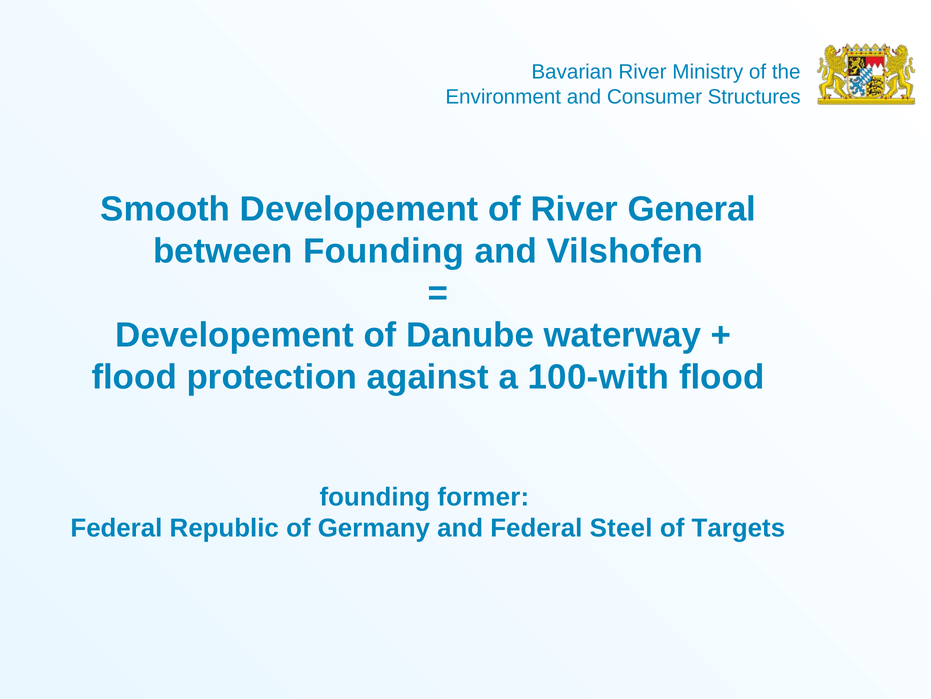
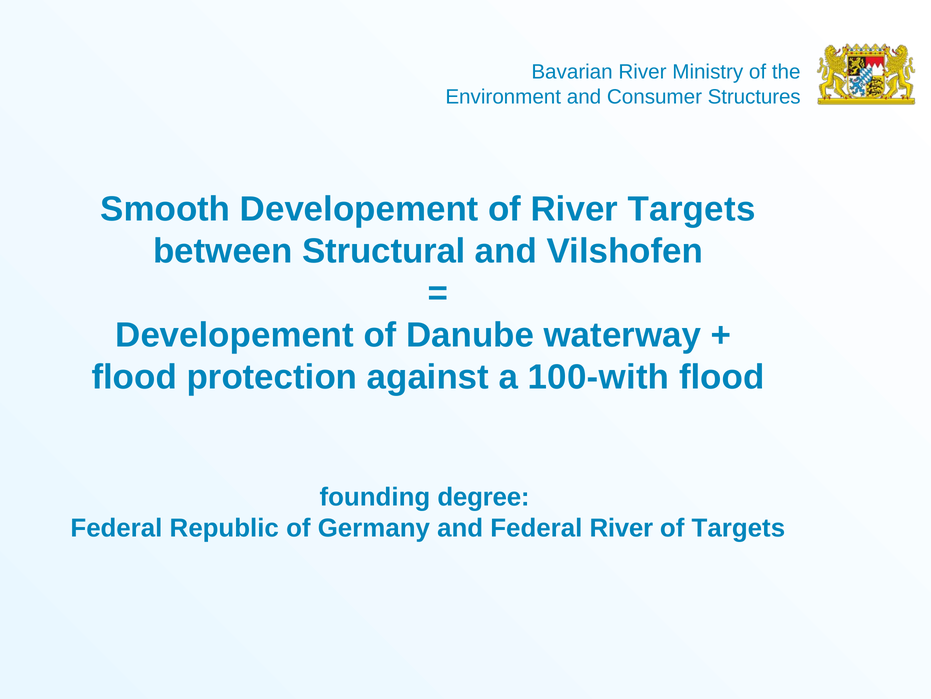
River General: General -> Targets
between Founding: Founding -> Structural
former: former -> degree
Federal Steel: Steel -> River
